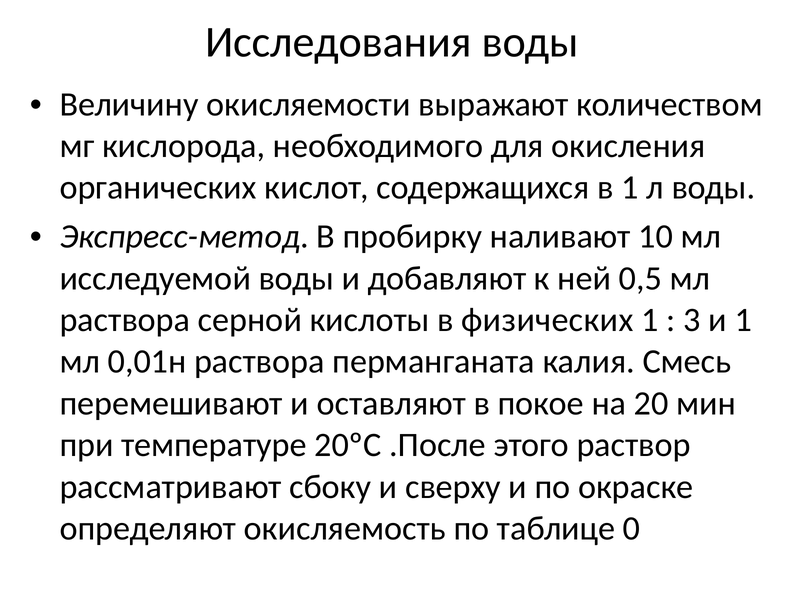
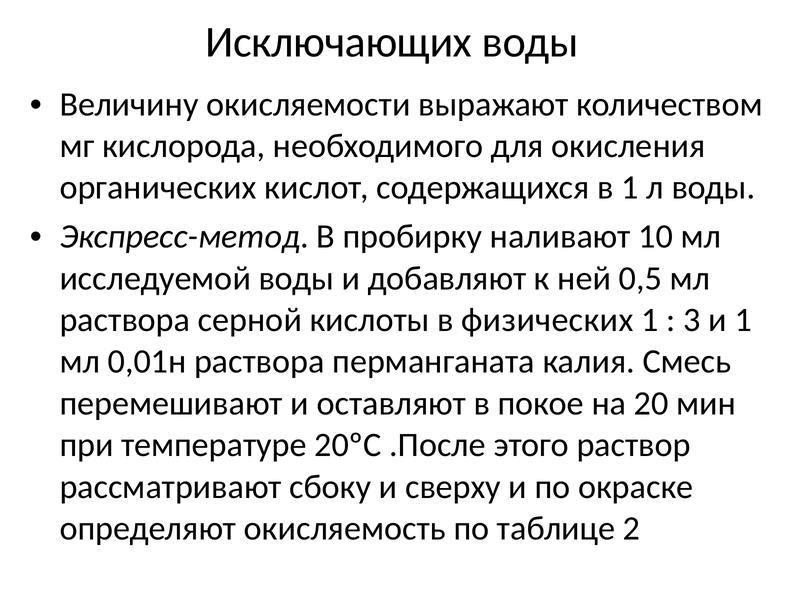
Исследования: Исследования -> Исключающих
0: 0 -> 2
